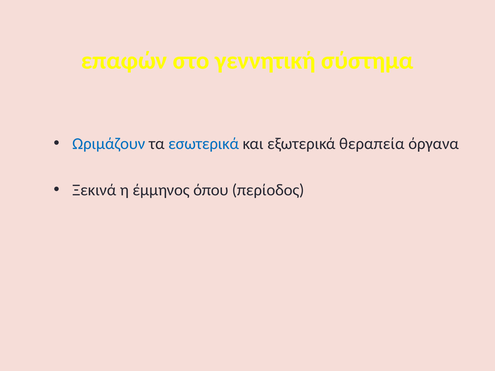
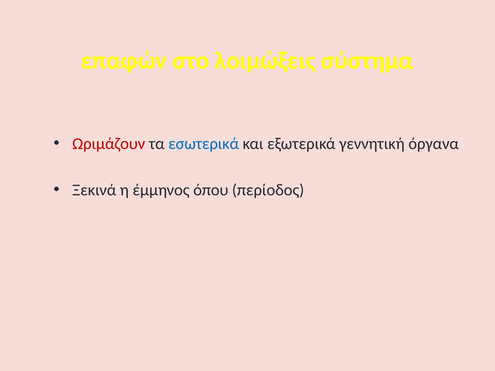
γεννητική: γεννητική -> λοιμώξεις
Ωριμάζουν colour: blue -> red
θεραπεία: θεραπεία -> γεννητική
